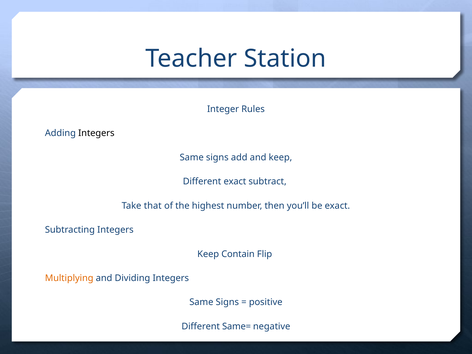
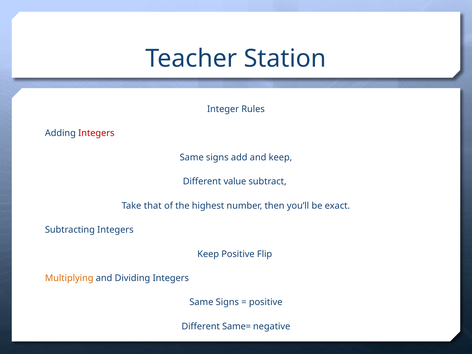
Integers at (96, 133) colour: black -> red
Different exact: exact -> value
Keep Contain: Contain -> Positive
